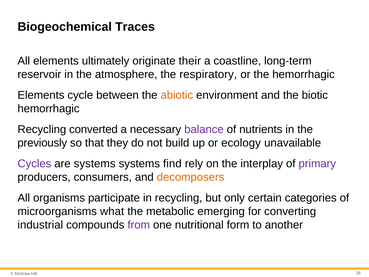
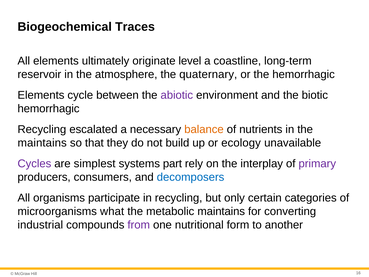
their: their -> level
respiratory: respiratory -> quaternary
abiotic colour: orange -> purple
converted: converted -> escalated
balance colour: purple -> orange
previously at (42, 143): previously -> maintains
are systems: systems -> simplest
find: find -> part
decomposers colour: orange -> blue
metabolic emerging: emerging -> maintains
